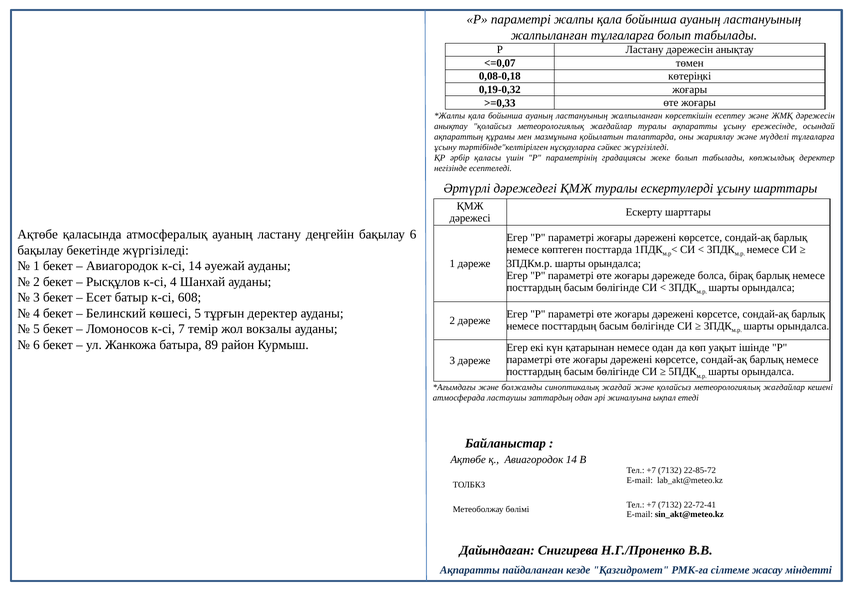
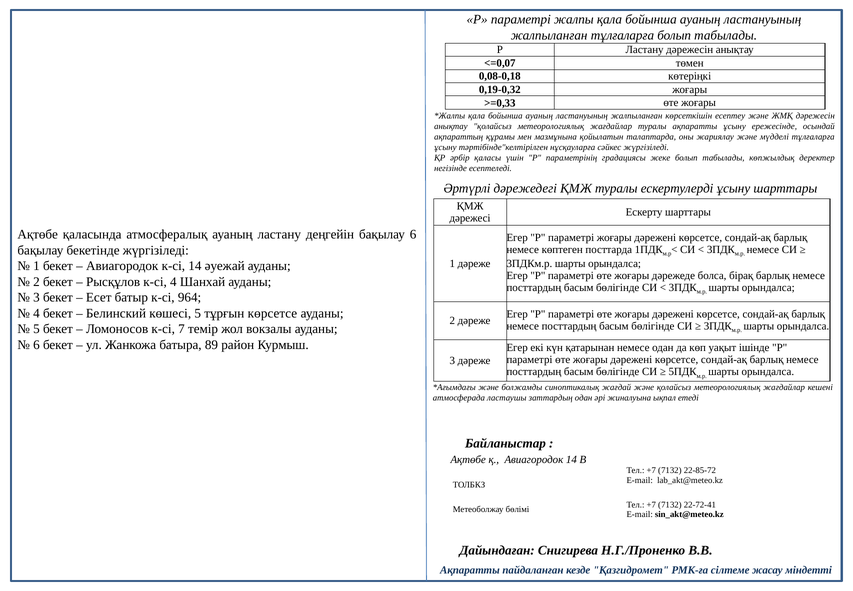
608: 608 -> 964
тұрғын деректер: деректер -> көрсетсе
